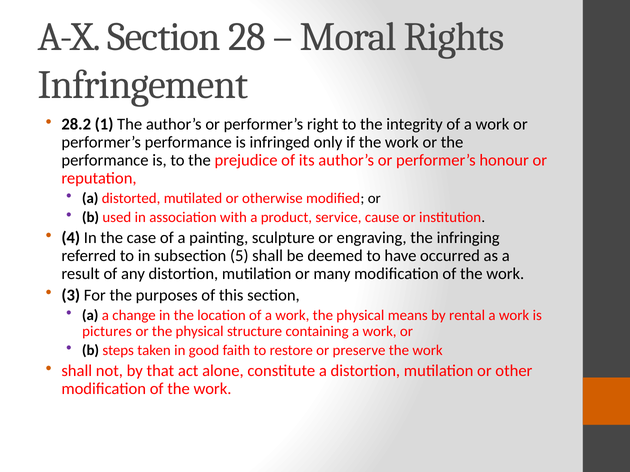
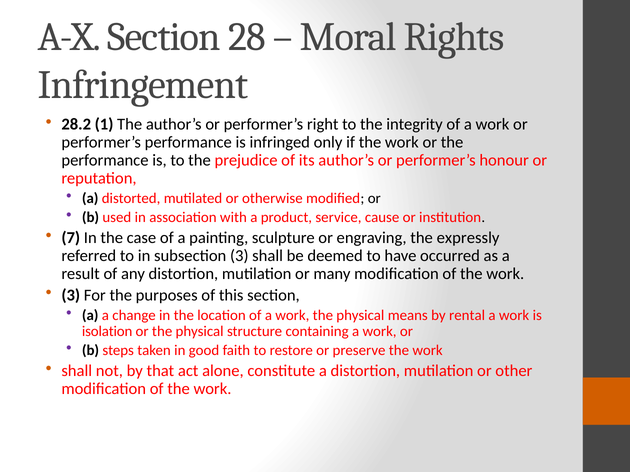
4: 4 -> 7
infringing: infringing -> expressly
subsection 5: 5 -> 3
pictures: pictures -> isolation
